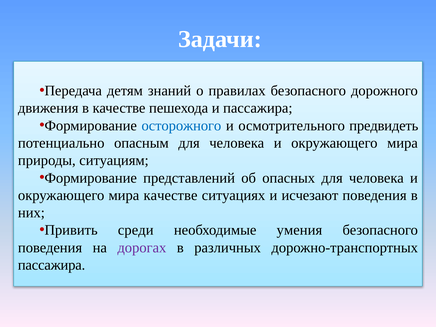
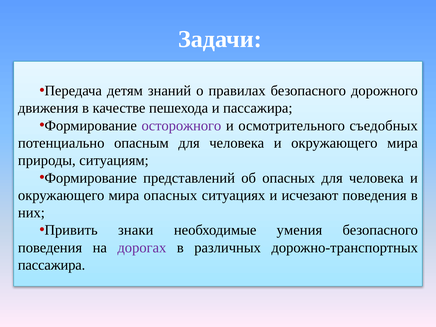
осторожного colour: blue -> purple
предвидеть: предвидеть -> съедобных
мира качестве: качестве -> опасных
среди: среди -> знаки
